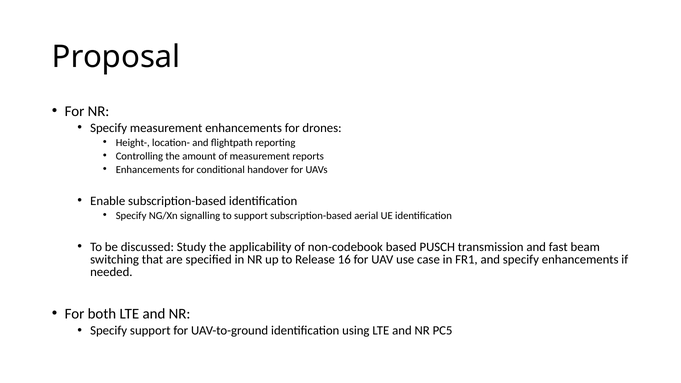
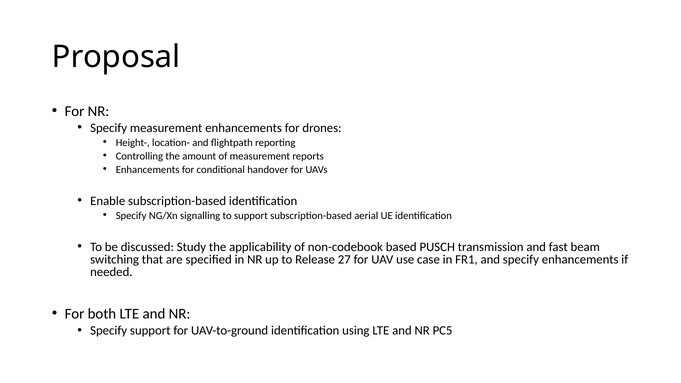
16: 16 -> 27
